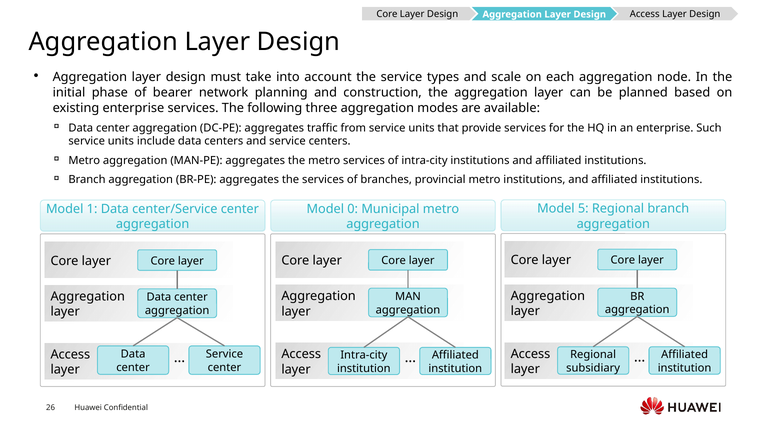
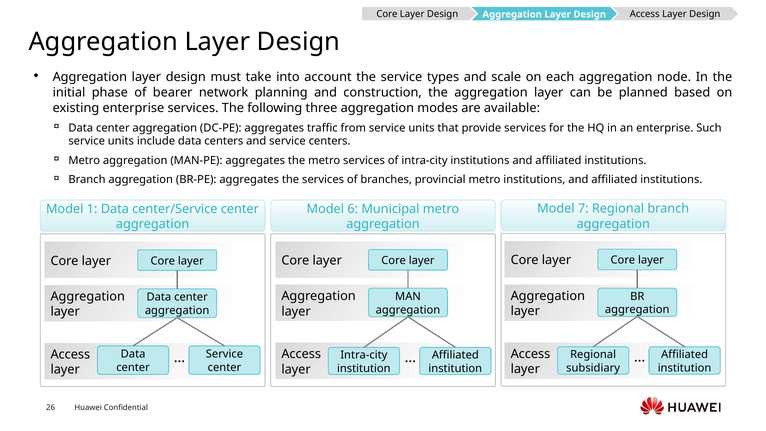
5: 5 -> 7
0: 0 -> 6
